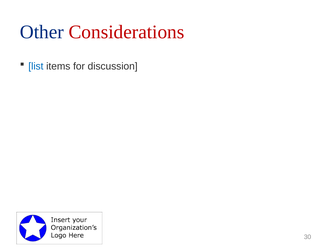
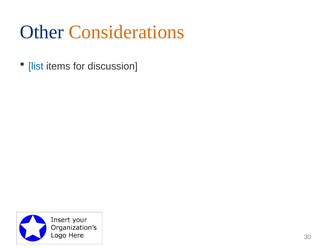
Considerations colour: red -> orange
